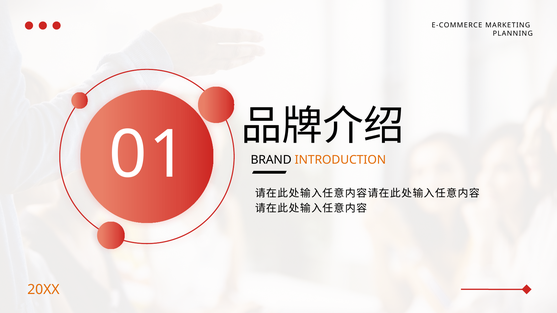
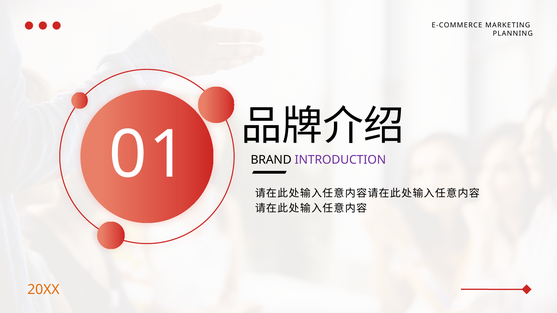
INTRODUCTION colour: orange -> purple
